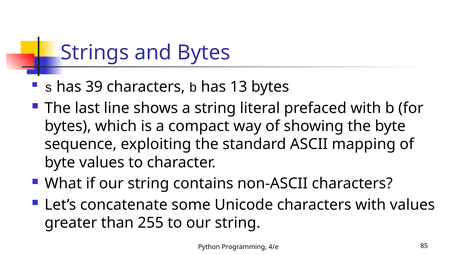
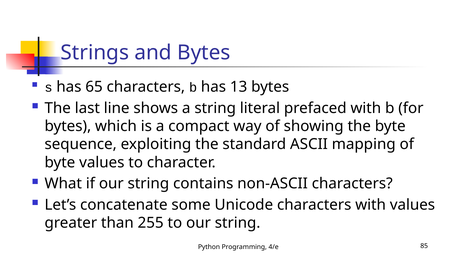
39: 39 -> 65
